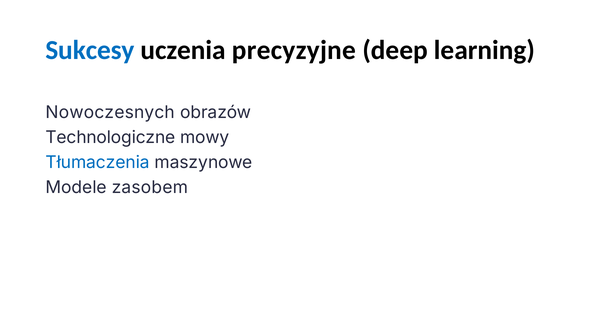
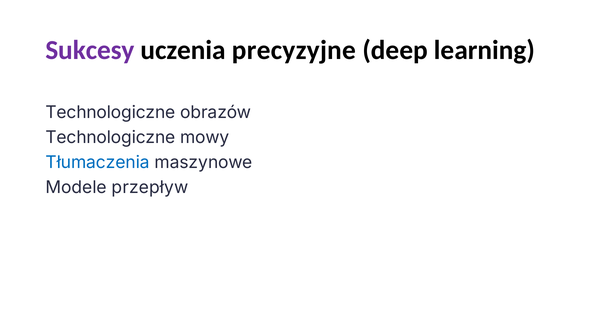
Sukcesy colour: blue -> purple
Nowoczesnych at (110, 112): Nowoczesnych -> Technologiczne
zasobem: zasobem -> przepływ
